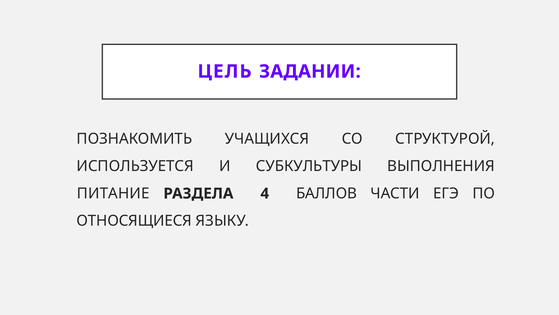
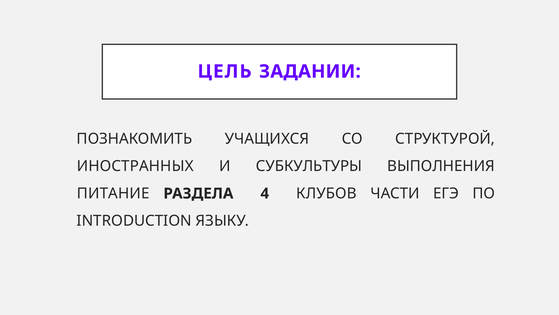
ИСПОЛЬЗУЕТСЯ: ИСПОЛЬЗУЕТСЯ -> ИНОСТРАННЫХ
БАЛЛОВ: БАЛЛОВ -> КЛУБОВ
ОТНОСЯЩИЕСЯ: ОТНОСЯЩИЕСЯ -> INTRODUCTION
